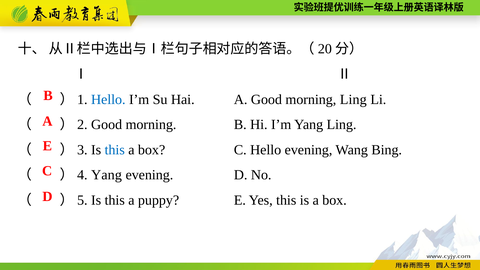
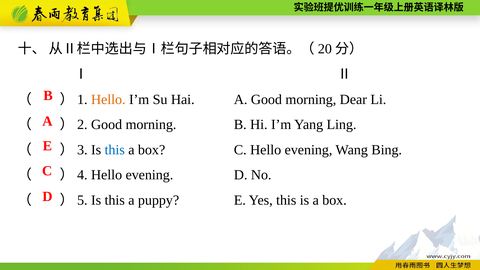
Hello at (108, 99) colour: blue -> orange
morning Ling: Ling -> Dear
Yang at (107, 175): Yang -> Hello
